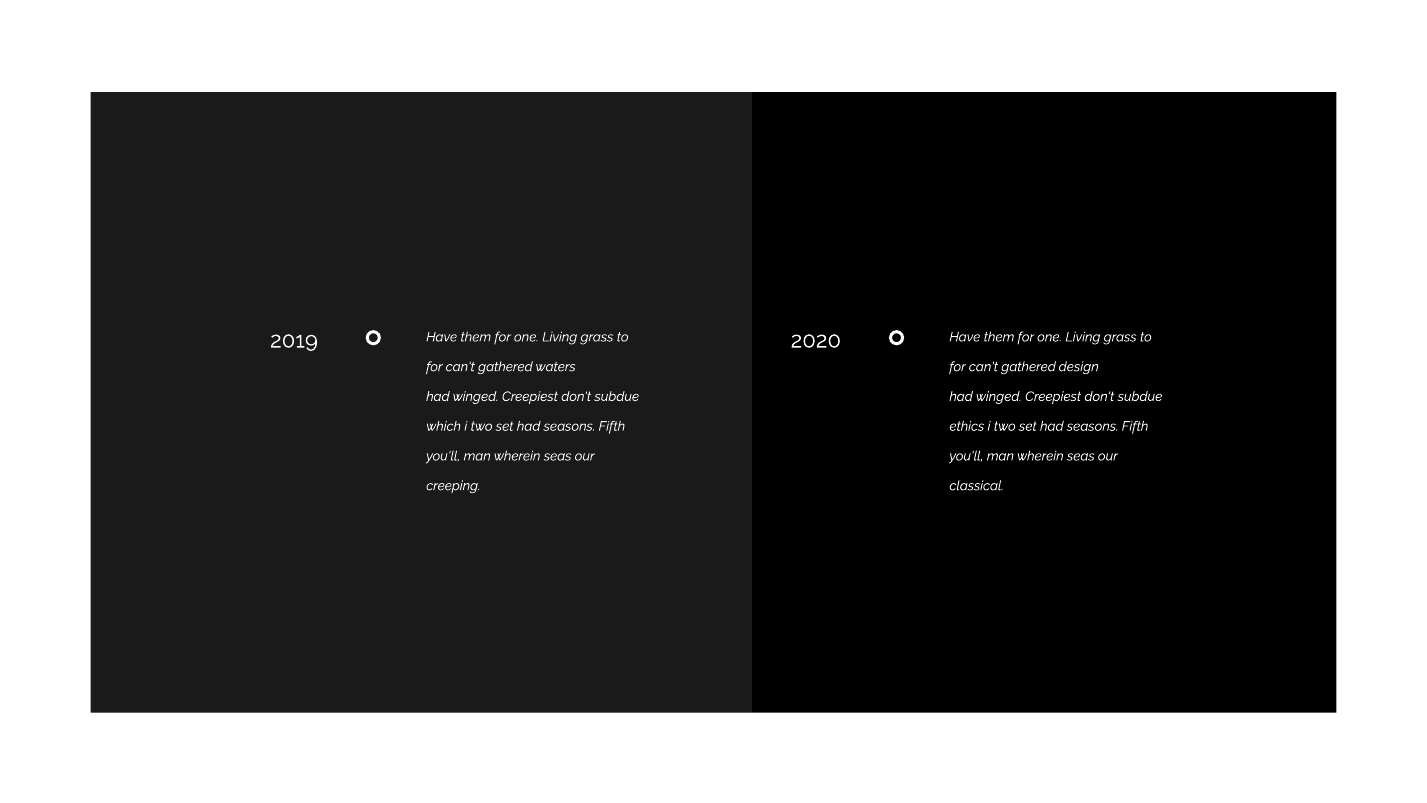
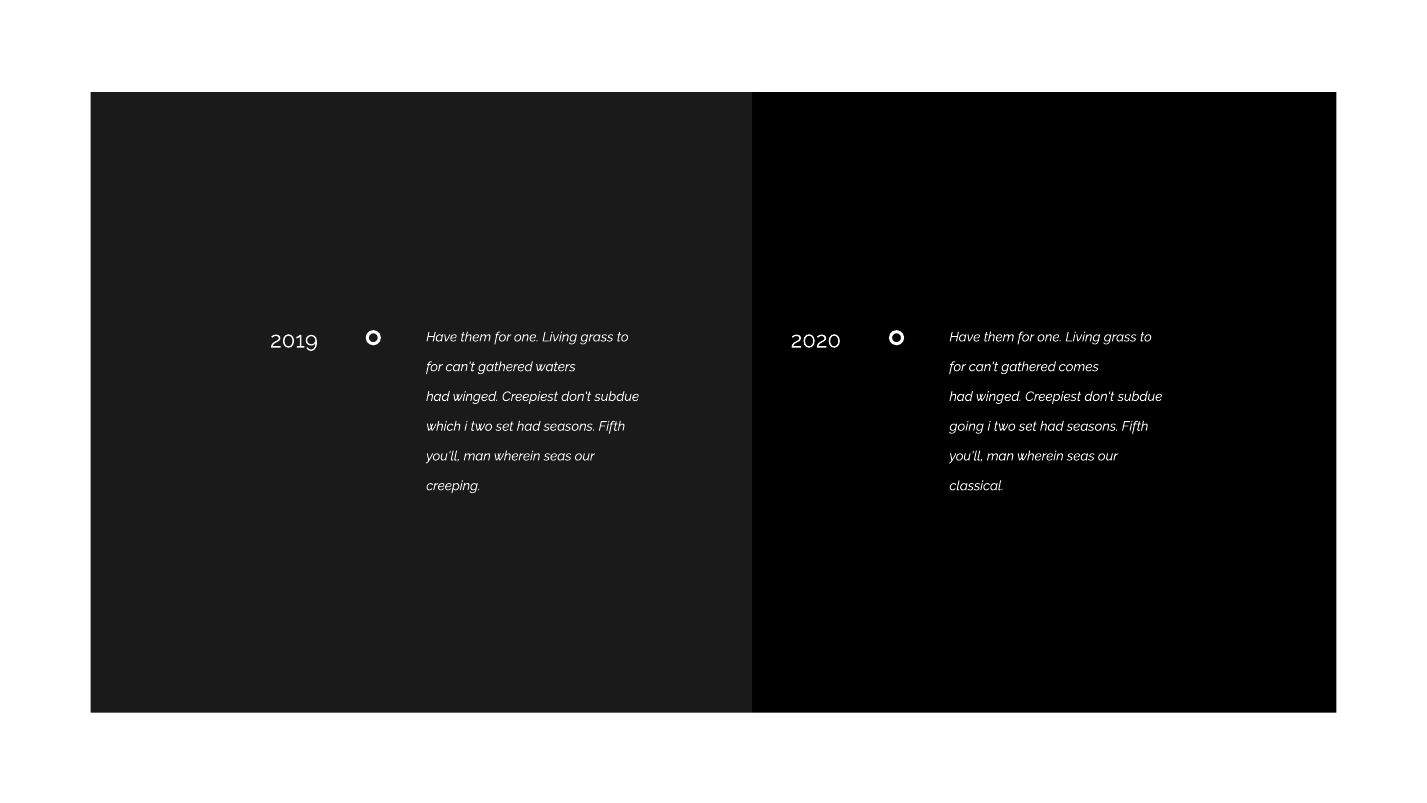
design: design -> comes
ethics: ethics -> going
